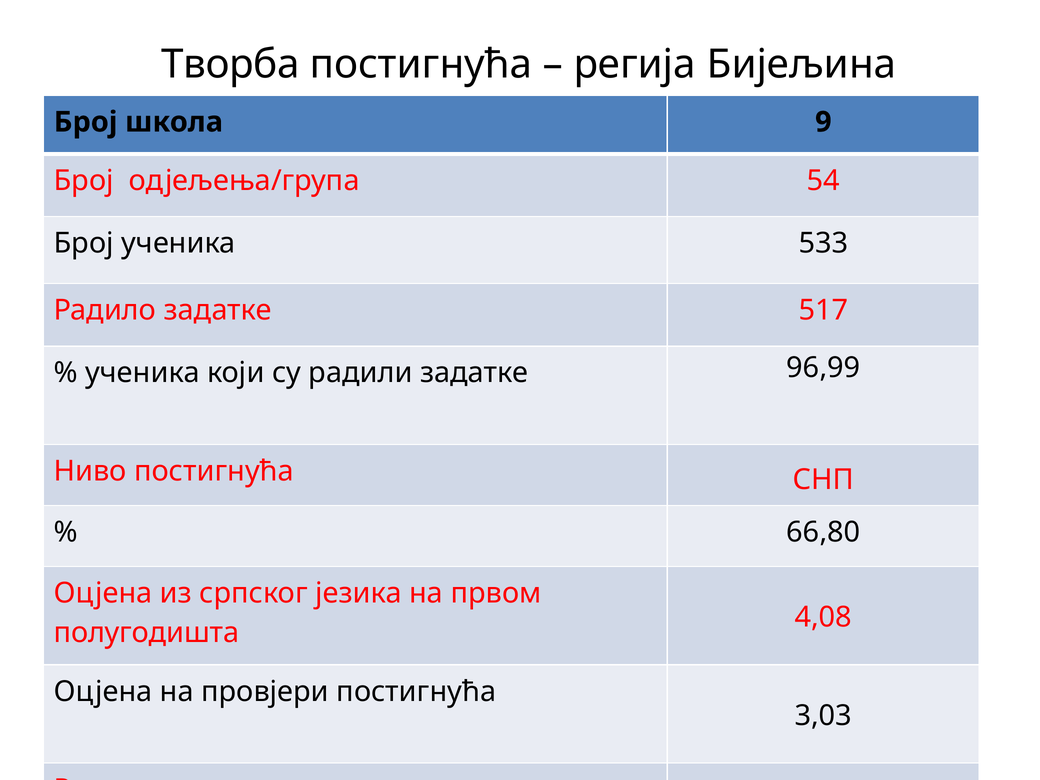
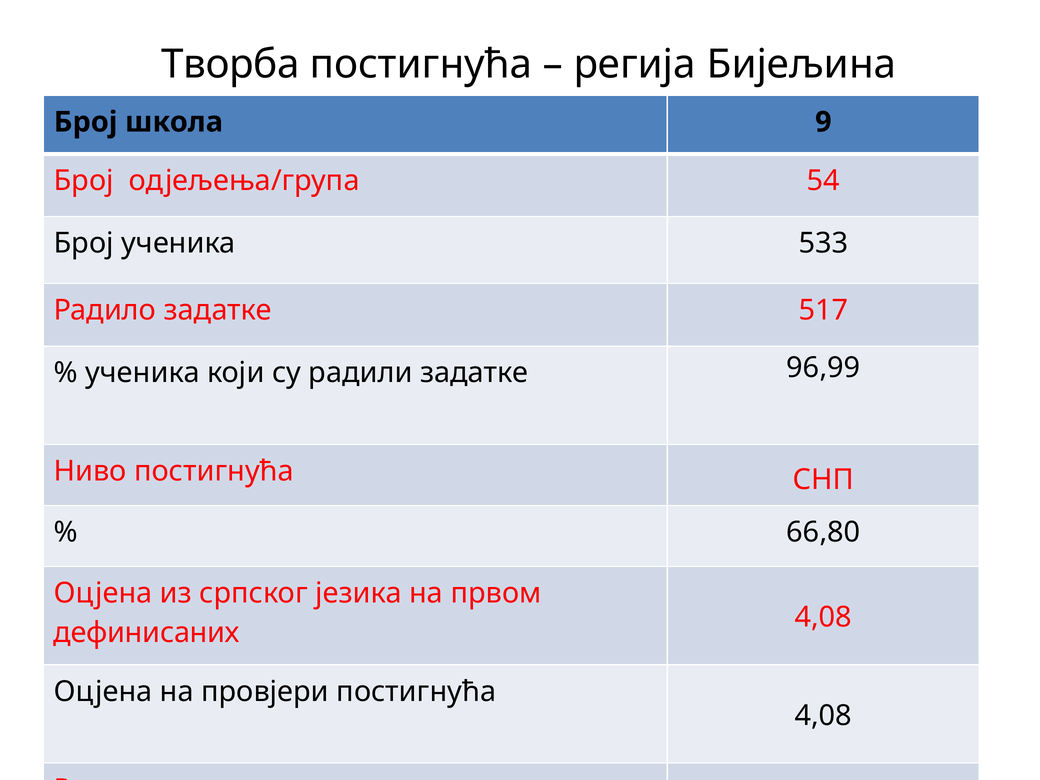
полугодишта: полугодишта -> дефинисаних
3,03 at (823, 716): 3,03 -> 4,08
